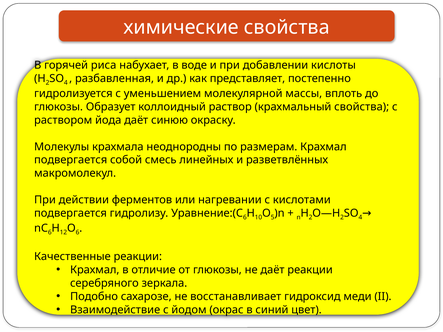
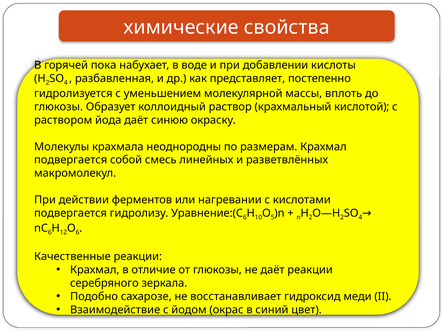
риса: риса -> пока
крахмальный свойства: свойства -> кислотой
